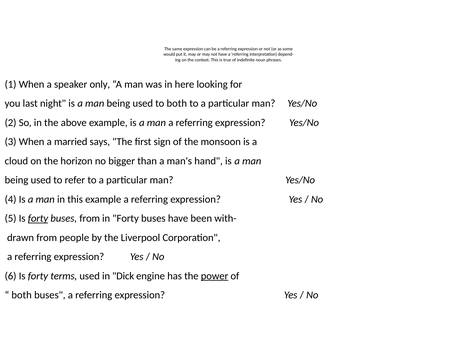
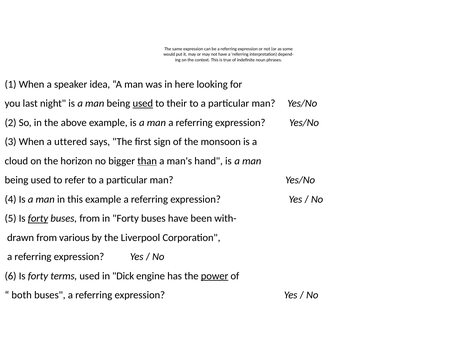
only: only -> idea
used at (143, 104) underline: none -> present
to both: both -> their
married: married -> uttered
than underline: none -> present
people: people -> various
